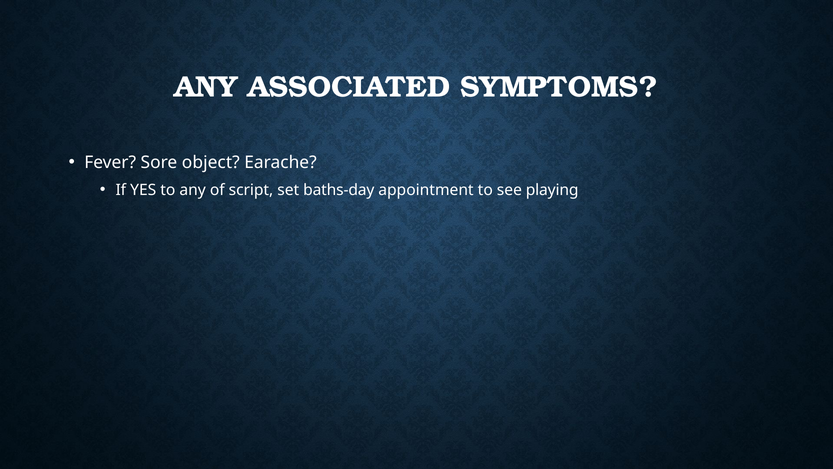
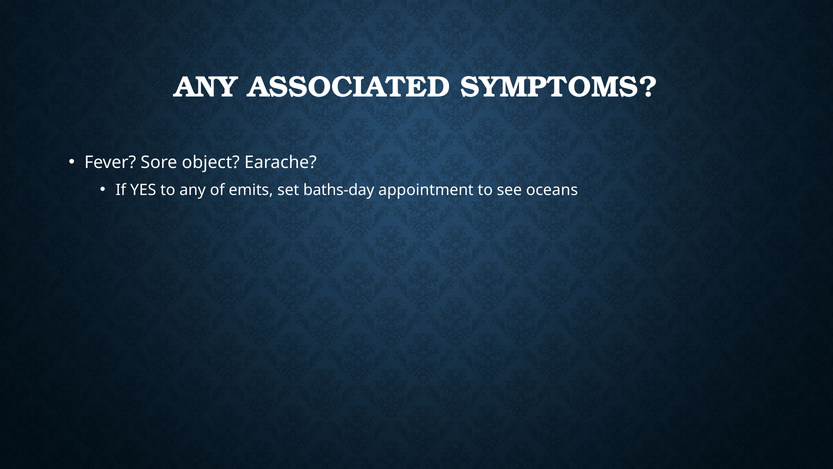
script: script -> emits
playing: playing -> oceans
